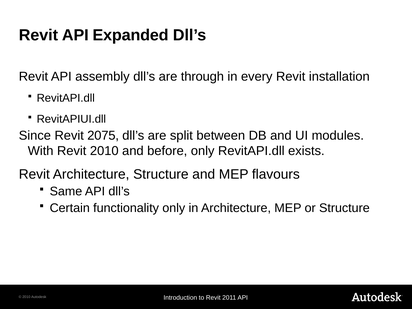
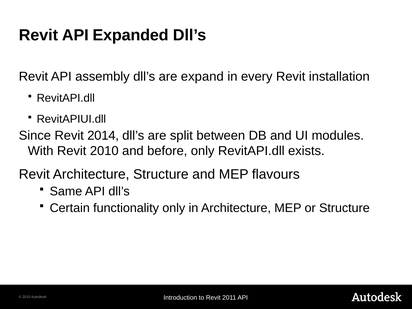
through: through -> expand
2075: 2075 -> 2014
